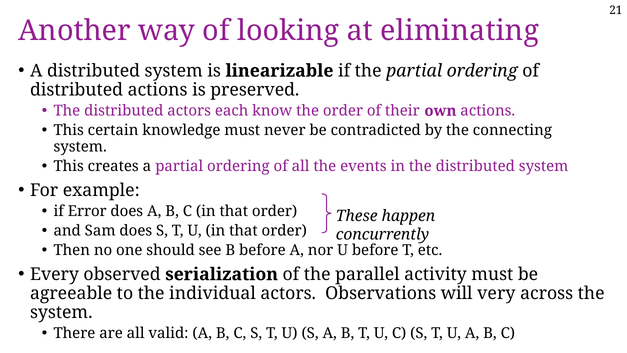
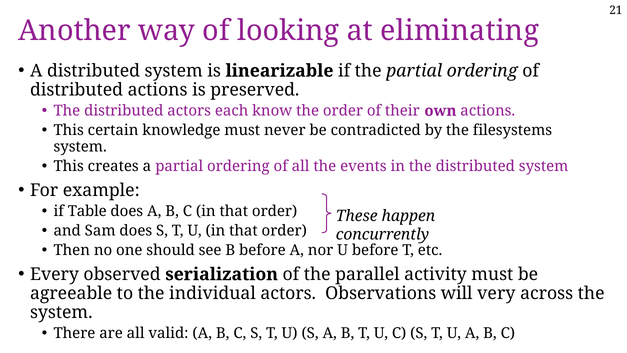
connecting: connecting -> filesystems
Error: Error -> Table
